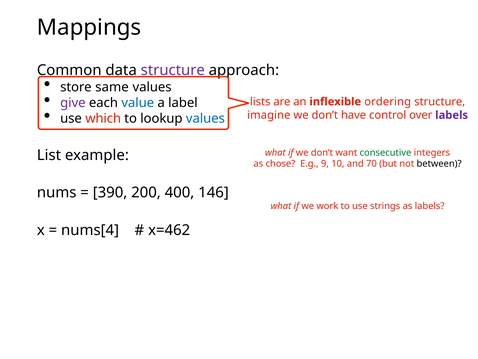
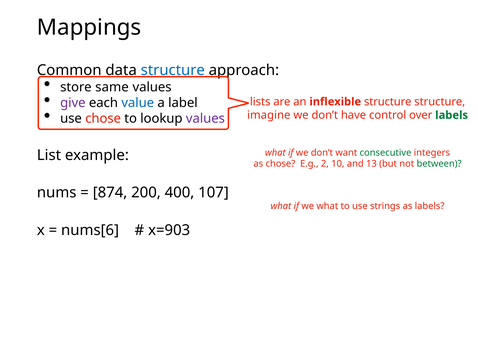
structure at (173, 70) colour: purple -> blue
inflexible ordering: ordering -> structure
use which: which -> chose
values at (205, 118) colour: blue -> purple
labels at (452, 115) colour: purple -> green
9: 9 -> 2
70: 70 -> 13
between colour: black -> green
390: 390 -> 874
146: 146 -> 107
we work: work -> what
nums[4: nums[4 -> nums[6
x=462: x=462 -> x=903
